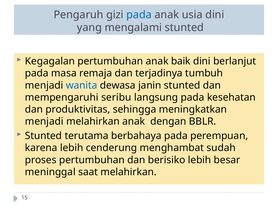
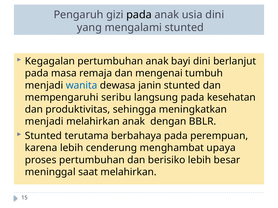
pada at (139, 15) colour: blue -> black
baik: baik -> bayi
terjadinya: terjadinya -> mengenai
sudah: sudah -> upaya
